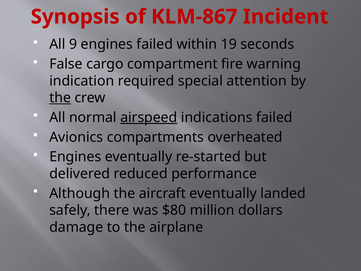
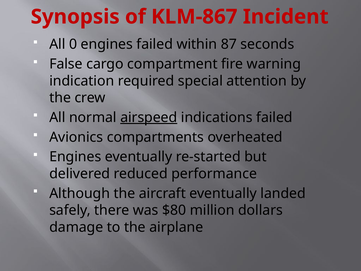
9: 9 -> 0
19: 19 -> 87
the at (60, 98) underline: present -> none
